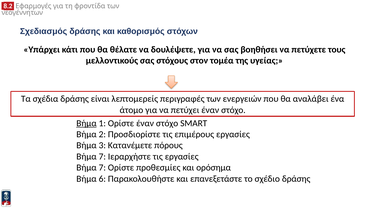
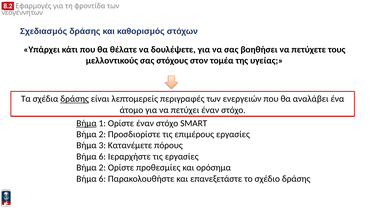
δράσης at (75, 99) underline: none -> present
7 at (102, 157): 7 -> 6
7 at (102, 168): 7 -> 2
